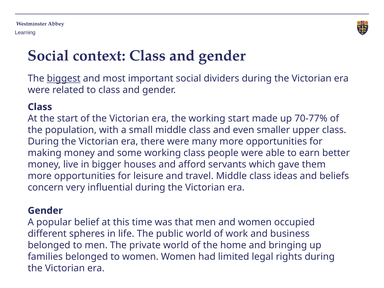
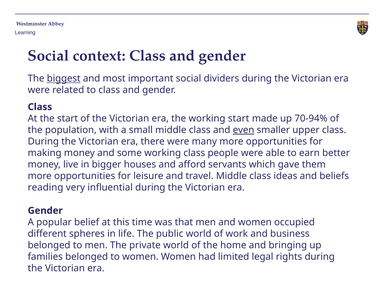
70-77%: 70-77% -> 70-94%
even underline: none -> present
concern: concern -> reading
